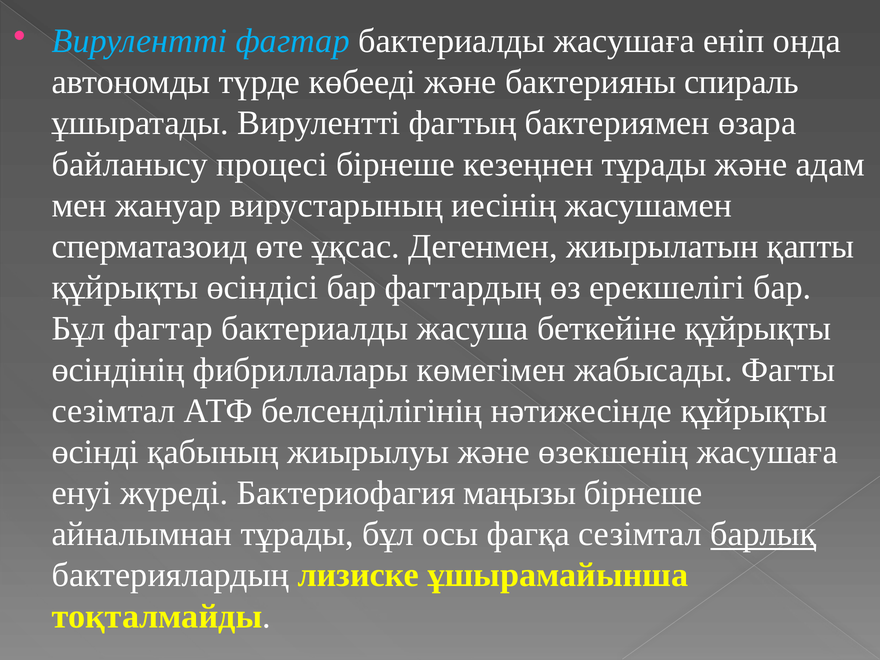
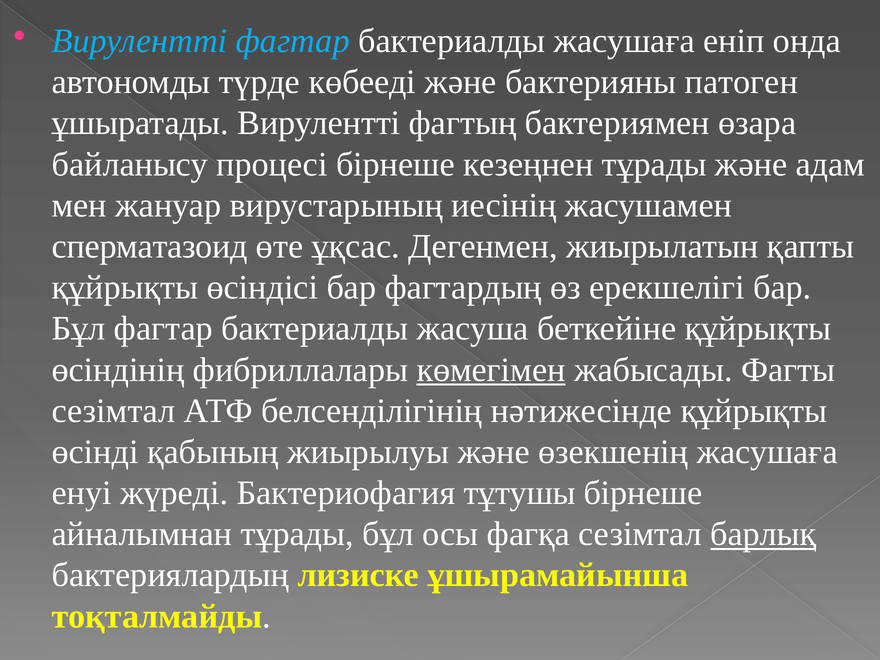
спираль: спираль -> патоген
көмегімен underline: none -> present
маңызы: маңызы -> тұтушы
